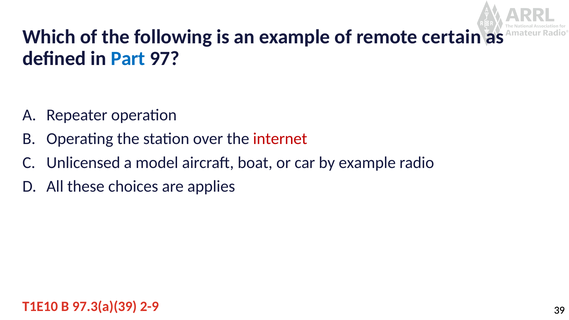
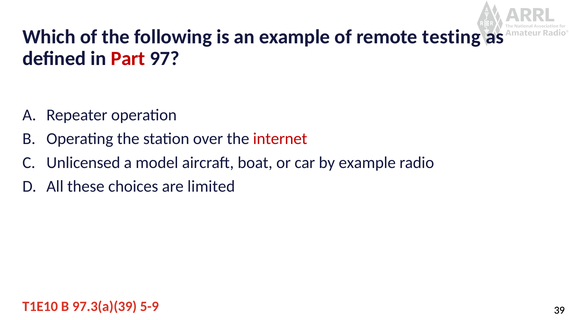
certain: certain -> testing
Part colour: blue -> red
applies: applies -> limited
2-9: 2-9 -> 5-9
